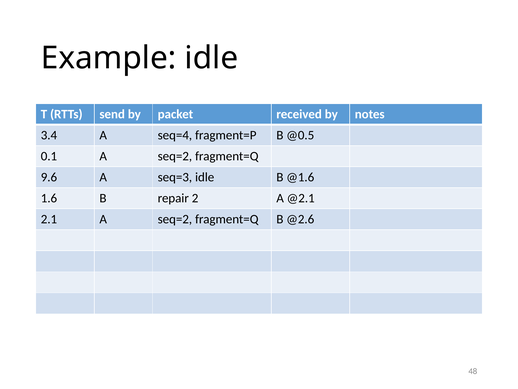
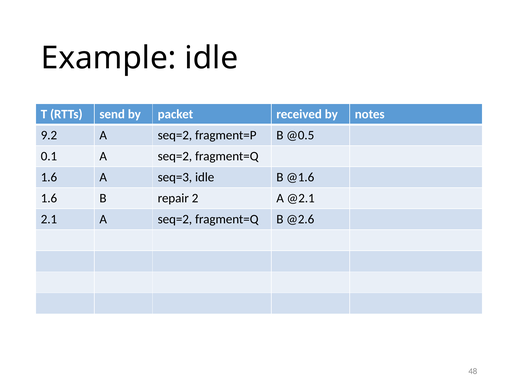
3.4: 3.4 -> 9.2
seq=4 at (175, 135): seq=4 -> seq=2
9.6 at (49, 177): 9.6 -> 1.6
